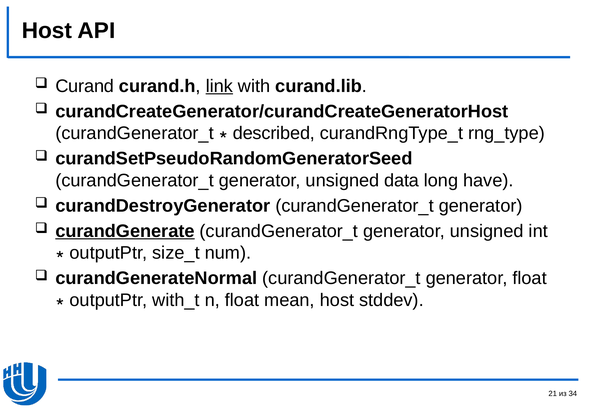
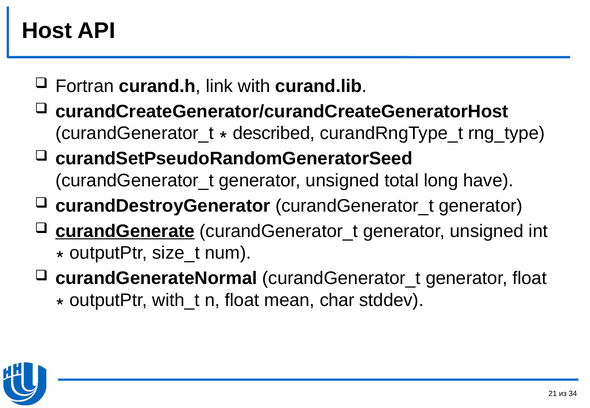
Curand: Curand -> Fortran
link underline: present -> none
data: data -> total
host at (337, 301): host -> char
